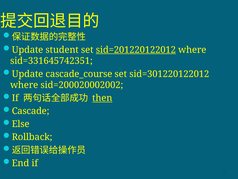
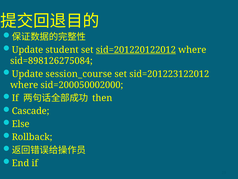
sid=331645742351: sid=331645742351 -> sid=898126275084
cascade_course: cascade_course -> session_course
sid=301220122012: sid=301220122012 -> sid=201223122012
sid=200020002002: sid=200020002002 -> sid=200050002000
then underline: present -> none
